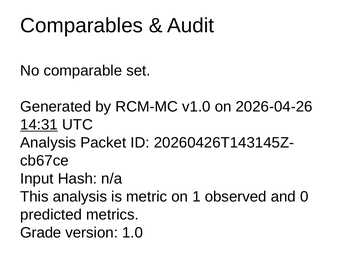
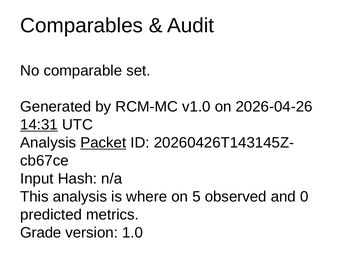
Packet underline: none -> present
metric: metric -> where
1: 1 -> 5
